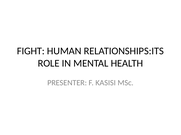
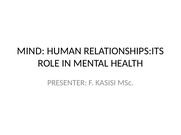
FIGHT: FIGHT -> MIND
